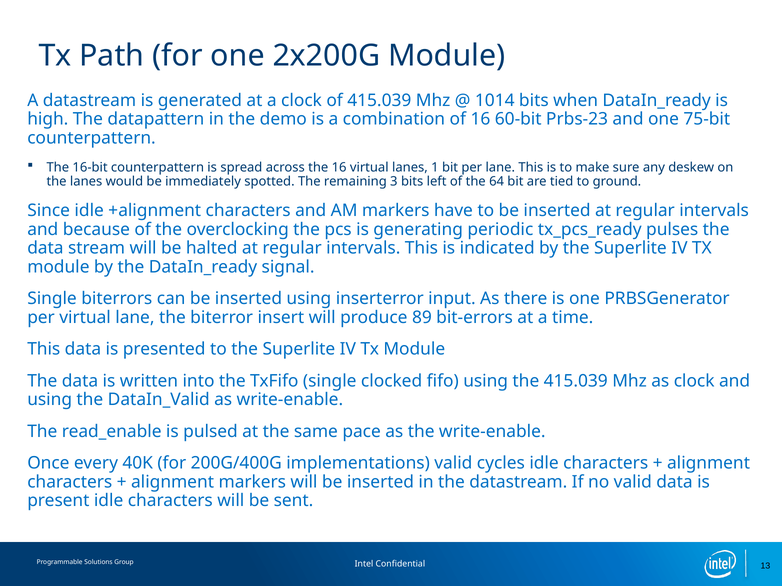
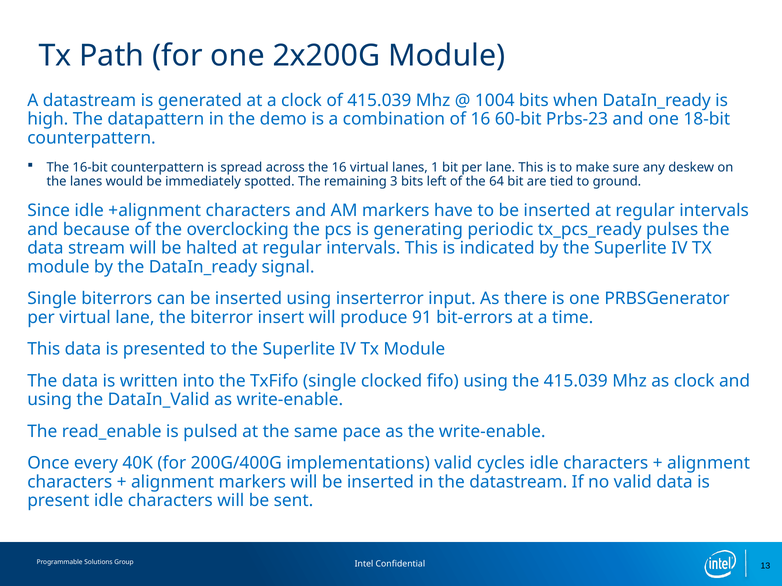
1014: 1014 -> 1004
75-bit: 75-bit -> 18-bit
89: 89 -> 91
